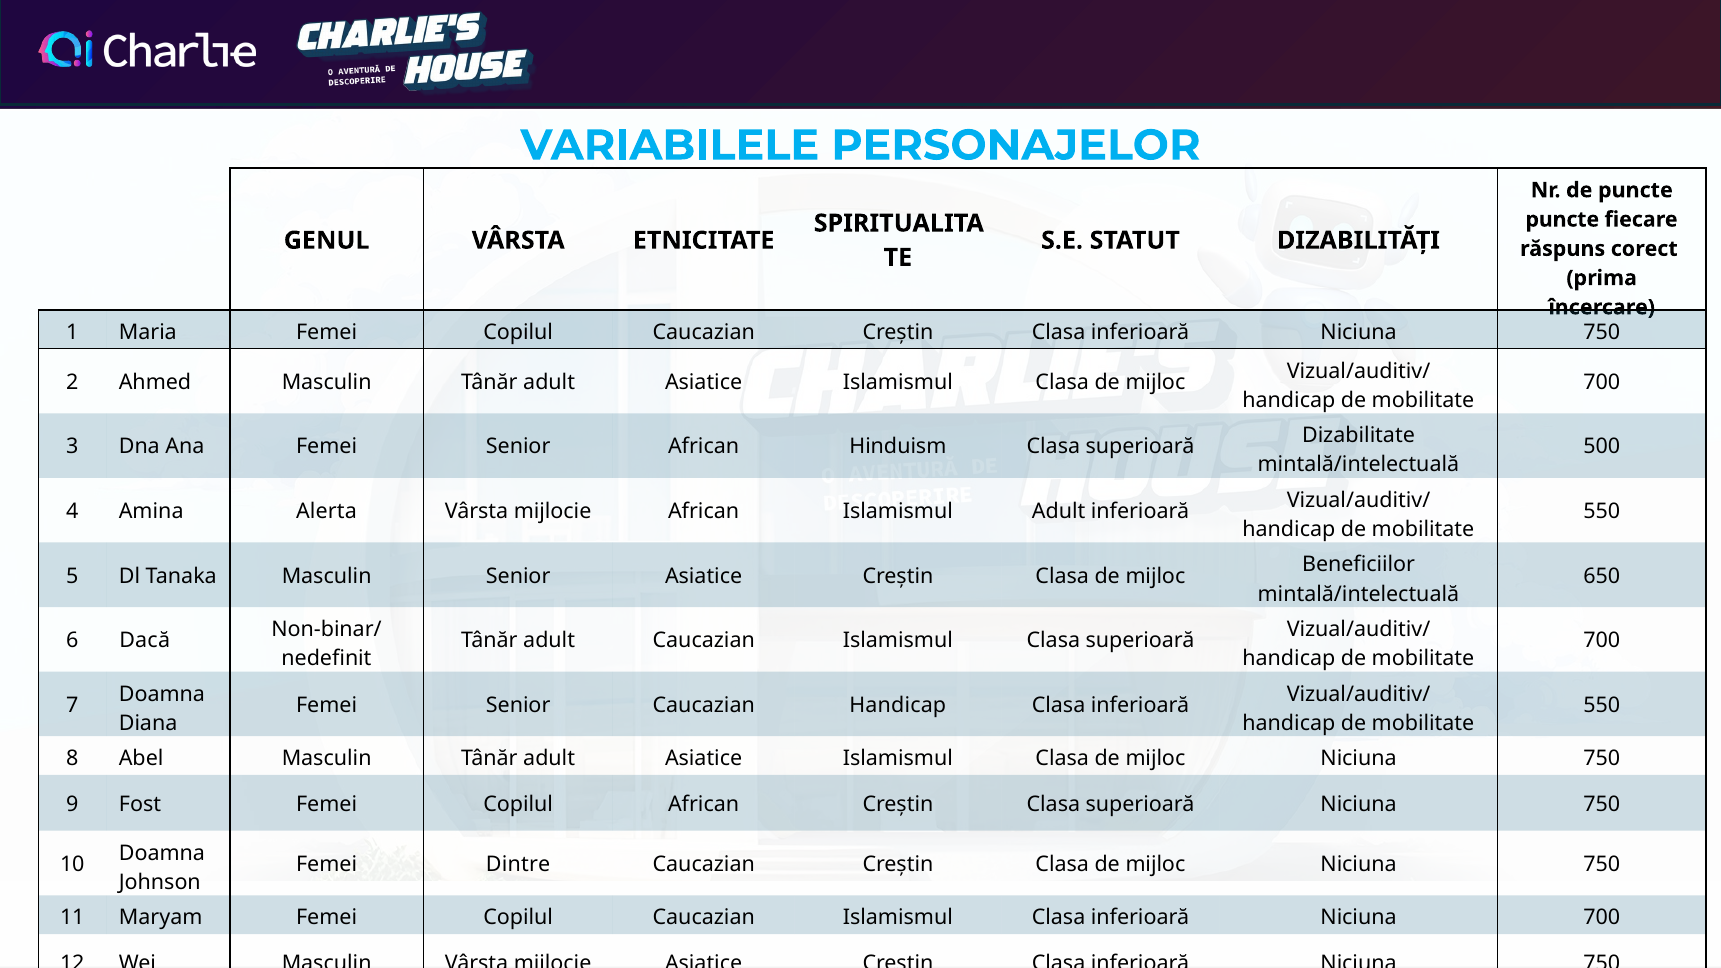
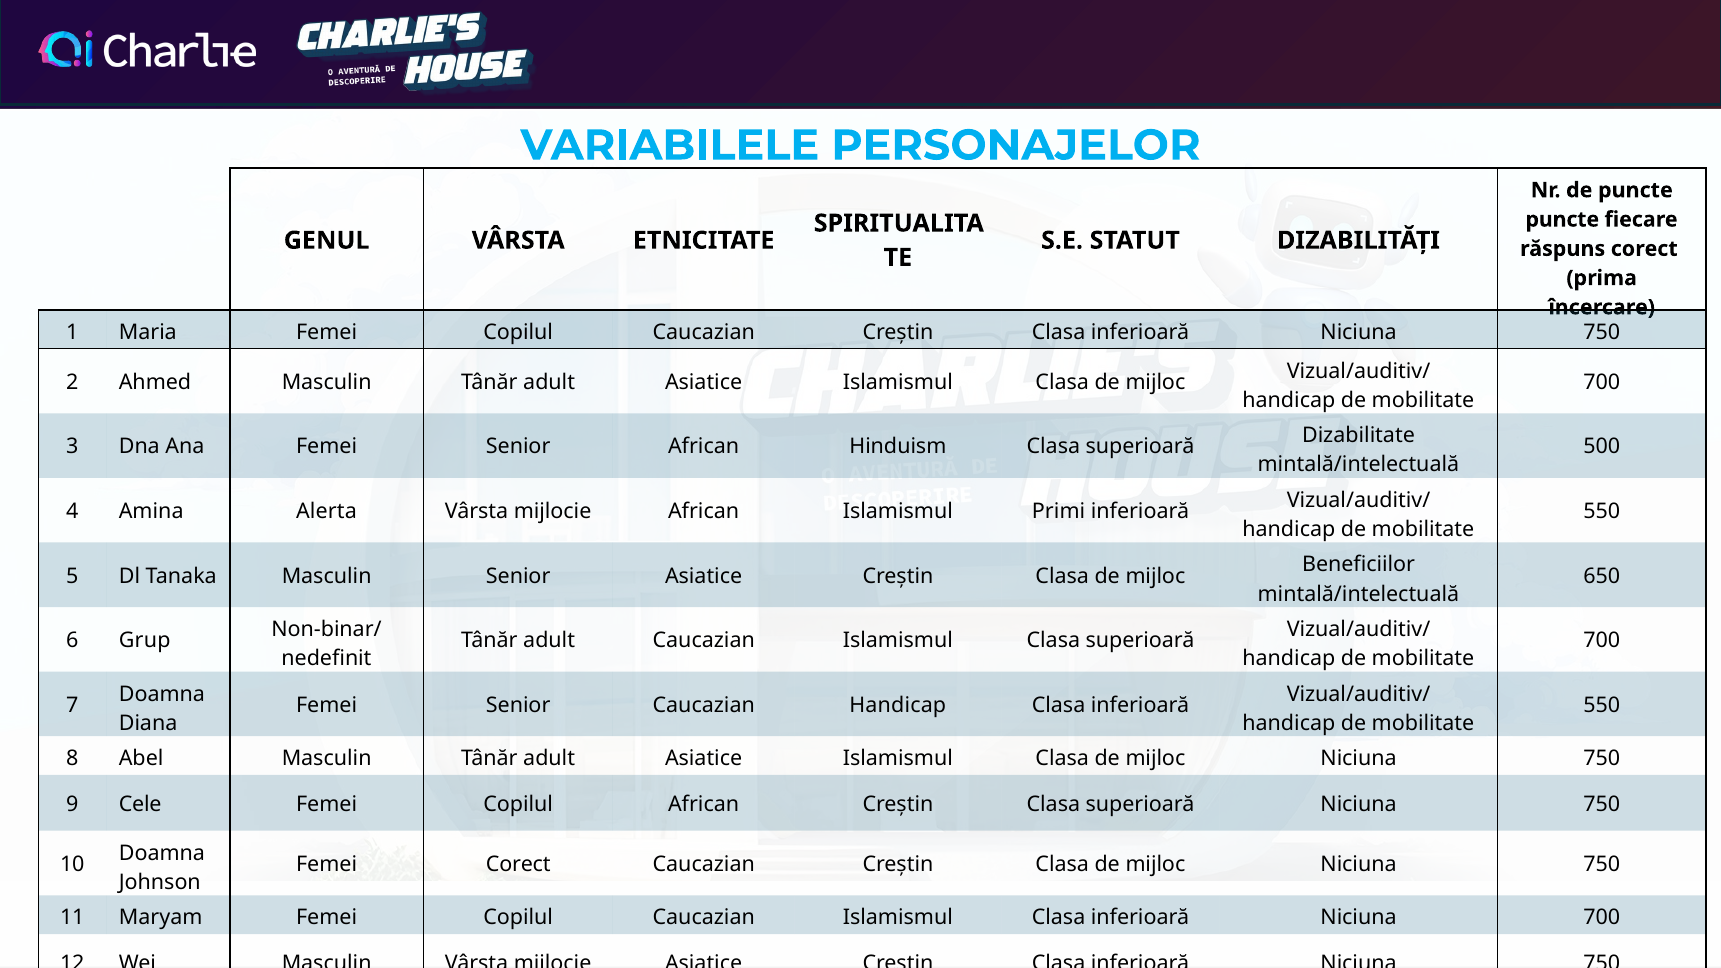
Islamismul Adult: Adult -> Primi
Dacă: Dacă -> Grup
Fost: Fost -> Cele
Femei Dintre: Dintre -> Corect
